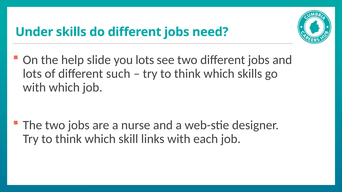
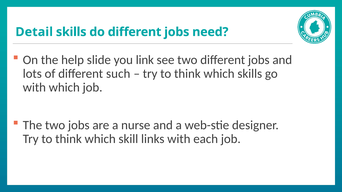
Under: Under -> Detail
you lots: lots -> link
